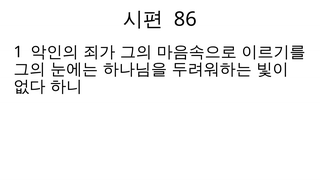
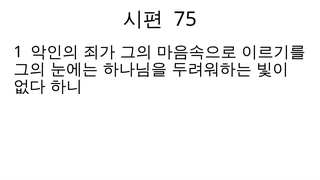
86: 86 -> 75
